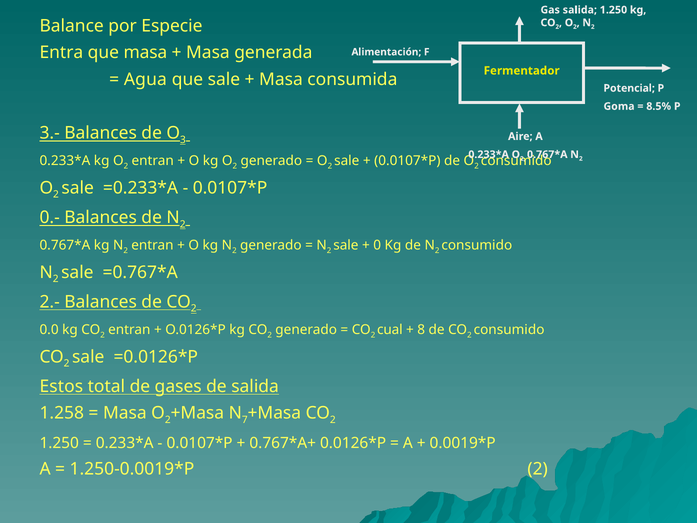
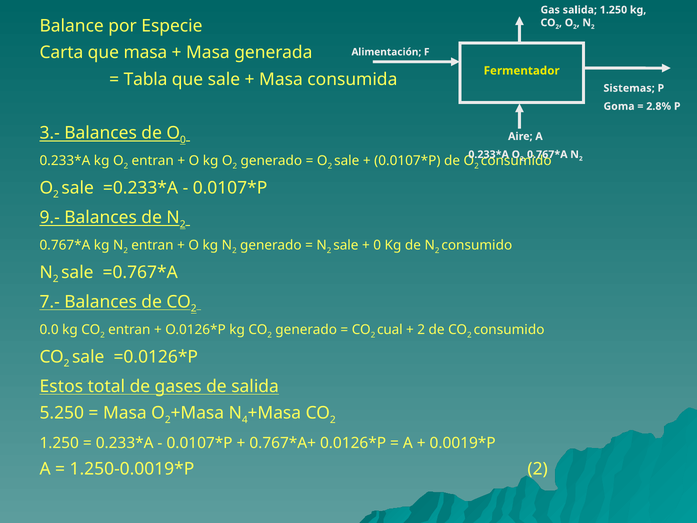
Entra: Entra -> Carta
Agua: Agua -> Tabla
Potencial: Potencial -> Sistemas
8.5%: 8.5% -> 2.8%
O 3: 3 -> 0
0.-: 0.- -> 9.-
2.-: 2.- -> 7.-
8 at (421, 330): 8 -> 2
1.258: 1.258 -> 5.250
7: 7 -> 4
